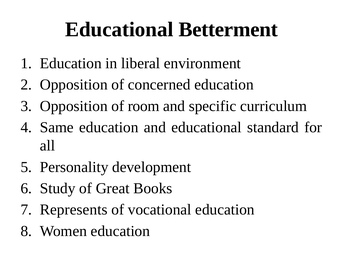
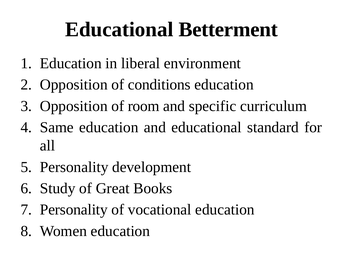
concerned: concerned -> conditions
Represents at (74, 210): Represents -> Personality
